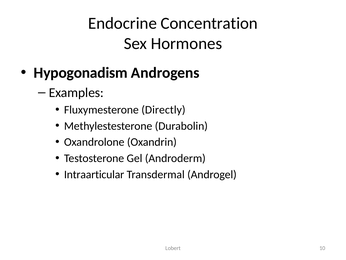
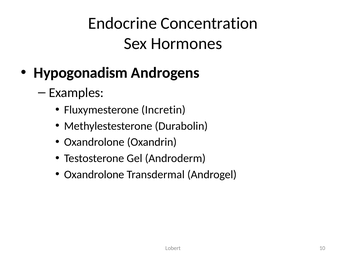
Directly: Directly -> Incretin
Intraarticular at (94, 174): Intraarticular -> Oxandrolone
